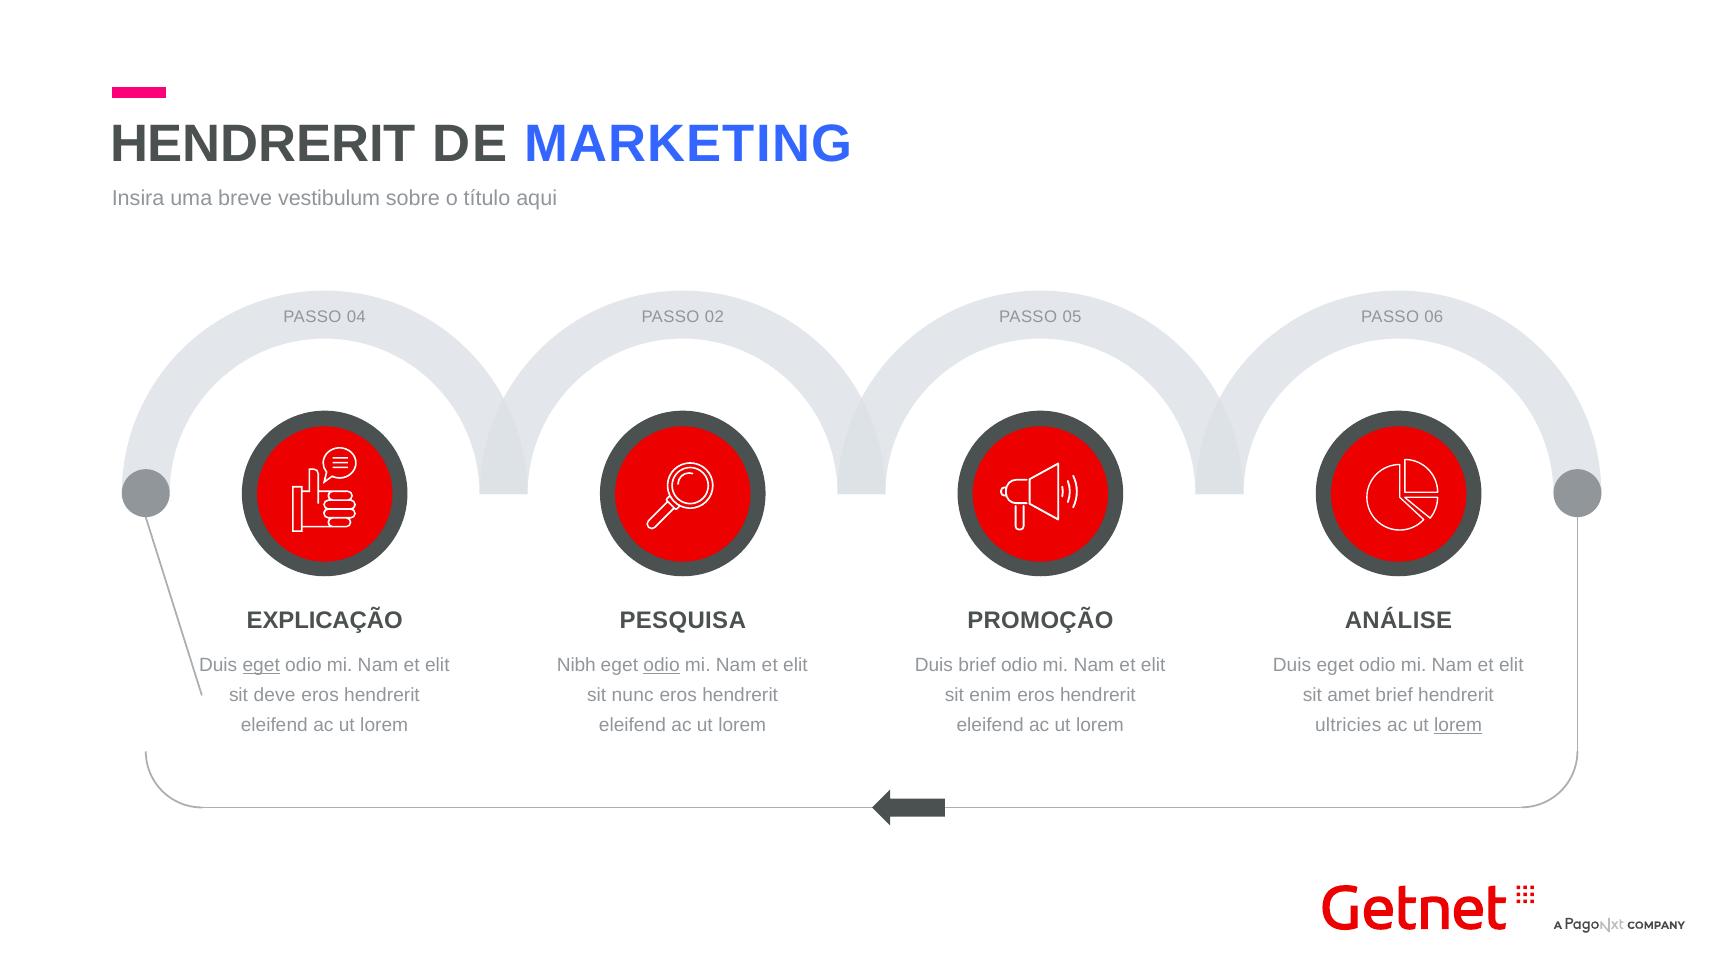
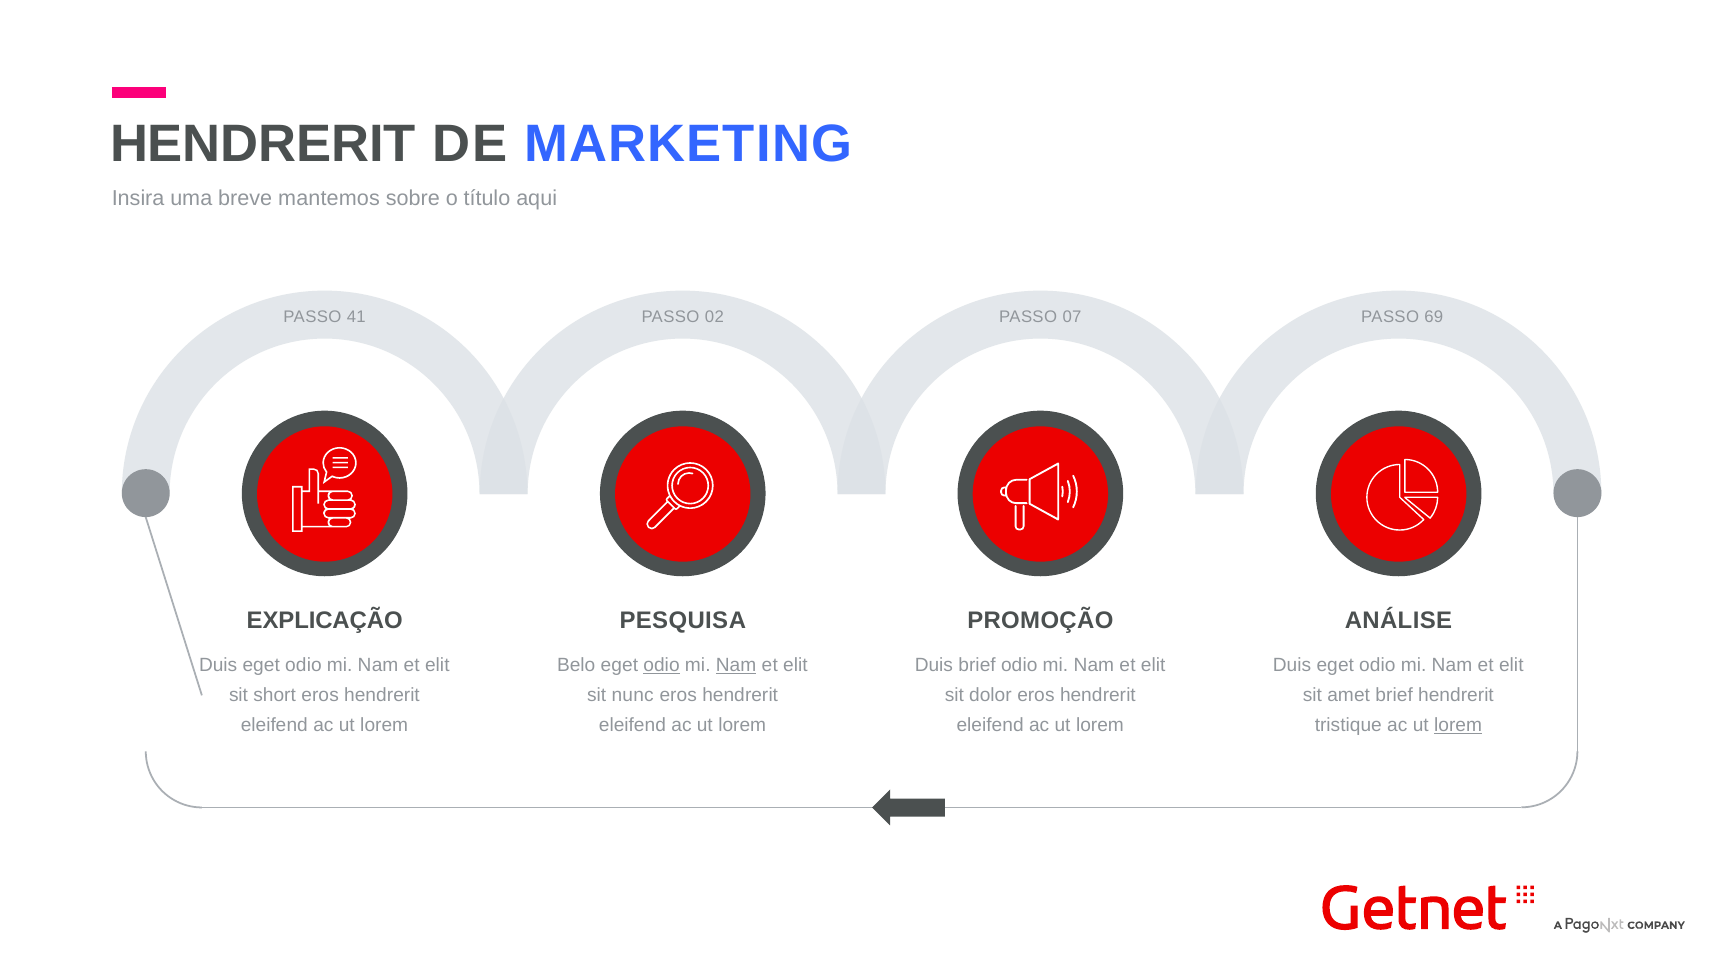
vestibulum: vestibulum -> mantemos
04: 04 -> 41
05: 05 -> 07
06: 06 -> 69
eget at (261, 666) underline: present -> none
Nibh: Nibh -> Belo
Nam at (736, 666) underline: none -> present
deve: deve -> short
enim: enim -> dolor
ultricies: ultricies -> tristique
